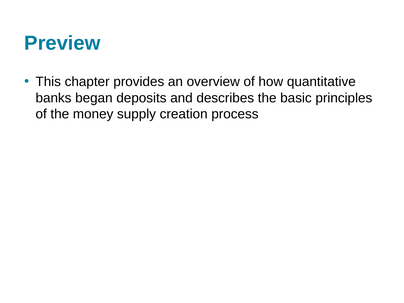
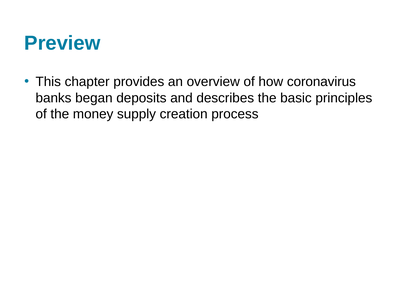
quantitative: quantitative -> coronavirus
